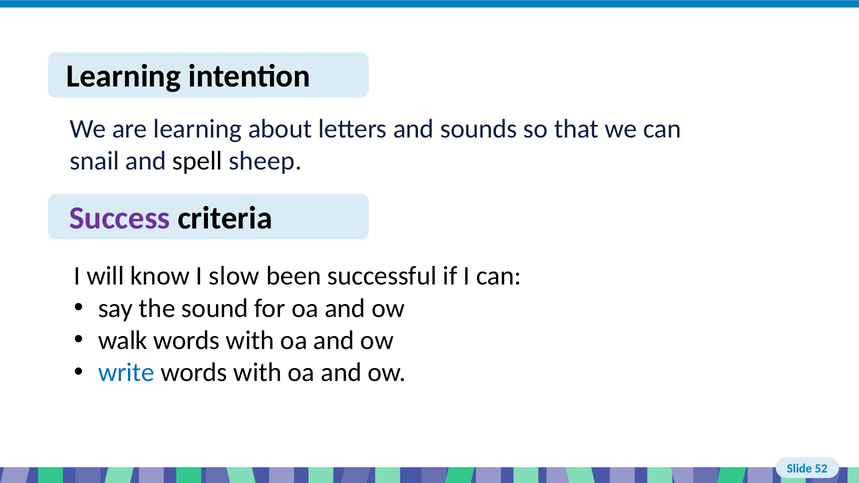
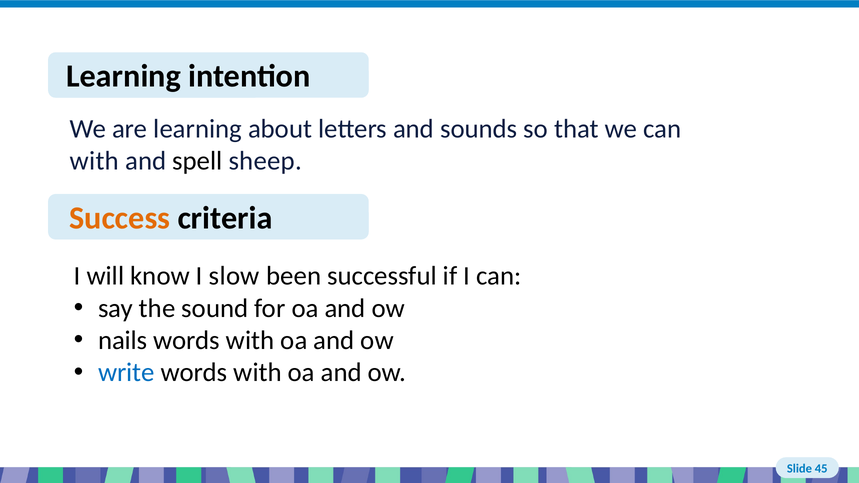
snail at (95, 161): snail -> with
Success colour: purple -> orange
walk: walk -> nails
52: 52 -> 45
